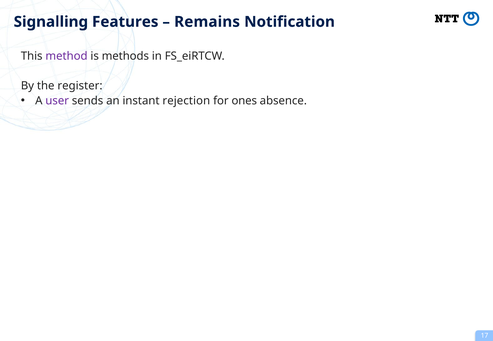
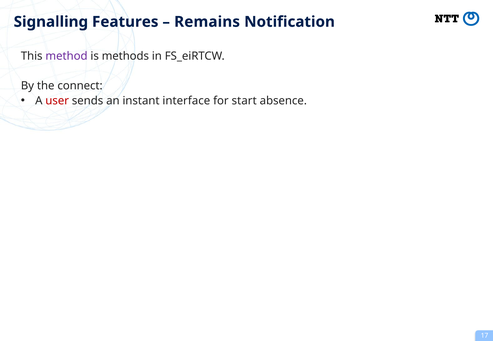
register: register -> connect
user colour: purple -> red
rejection: rejection -> interface
ones: ones -> start
